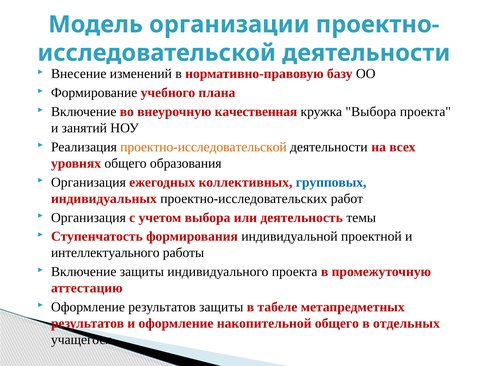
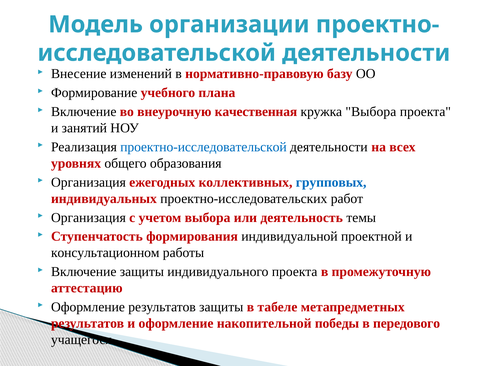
проектно-исследовательской colour: orange -> blue
интеллектуального: интеллектуального -> консультационном
накопительной общего: общего -> победы
отдельных: отдельных -> передового
